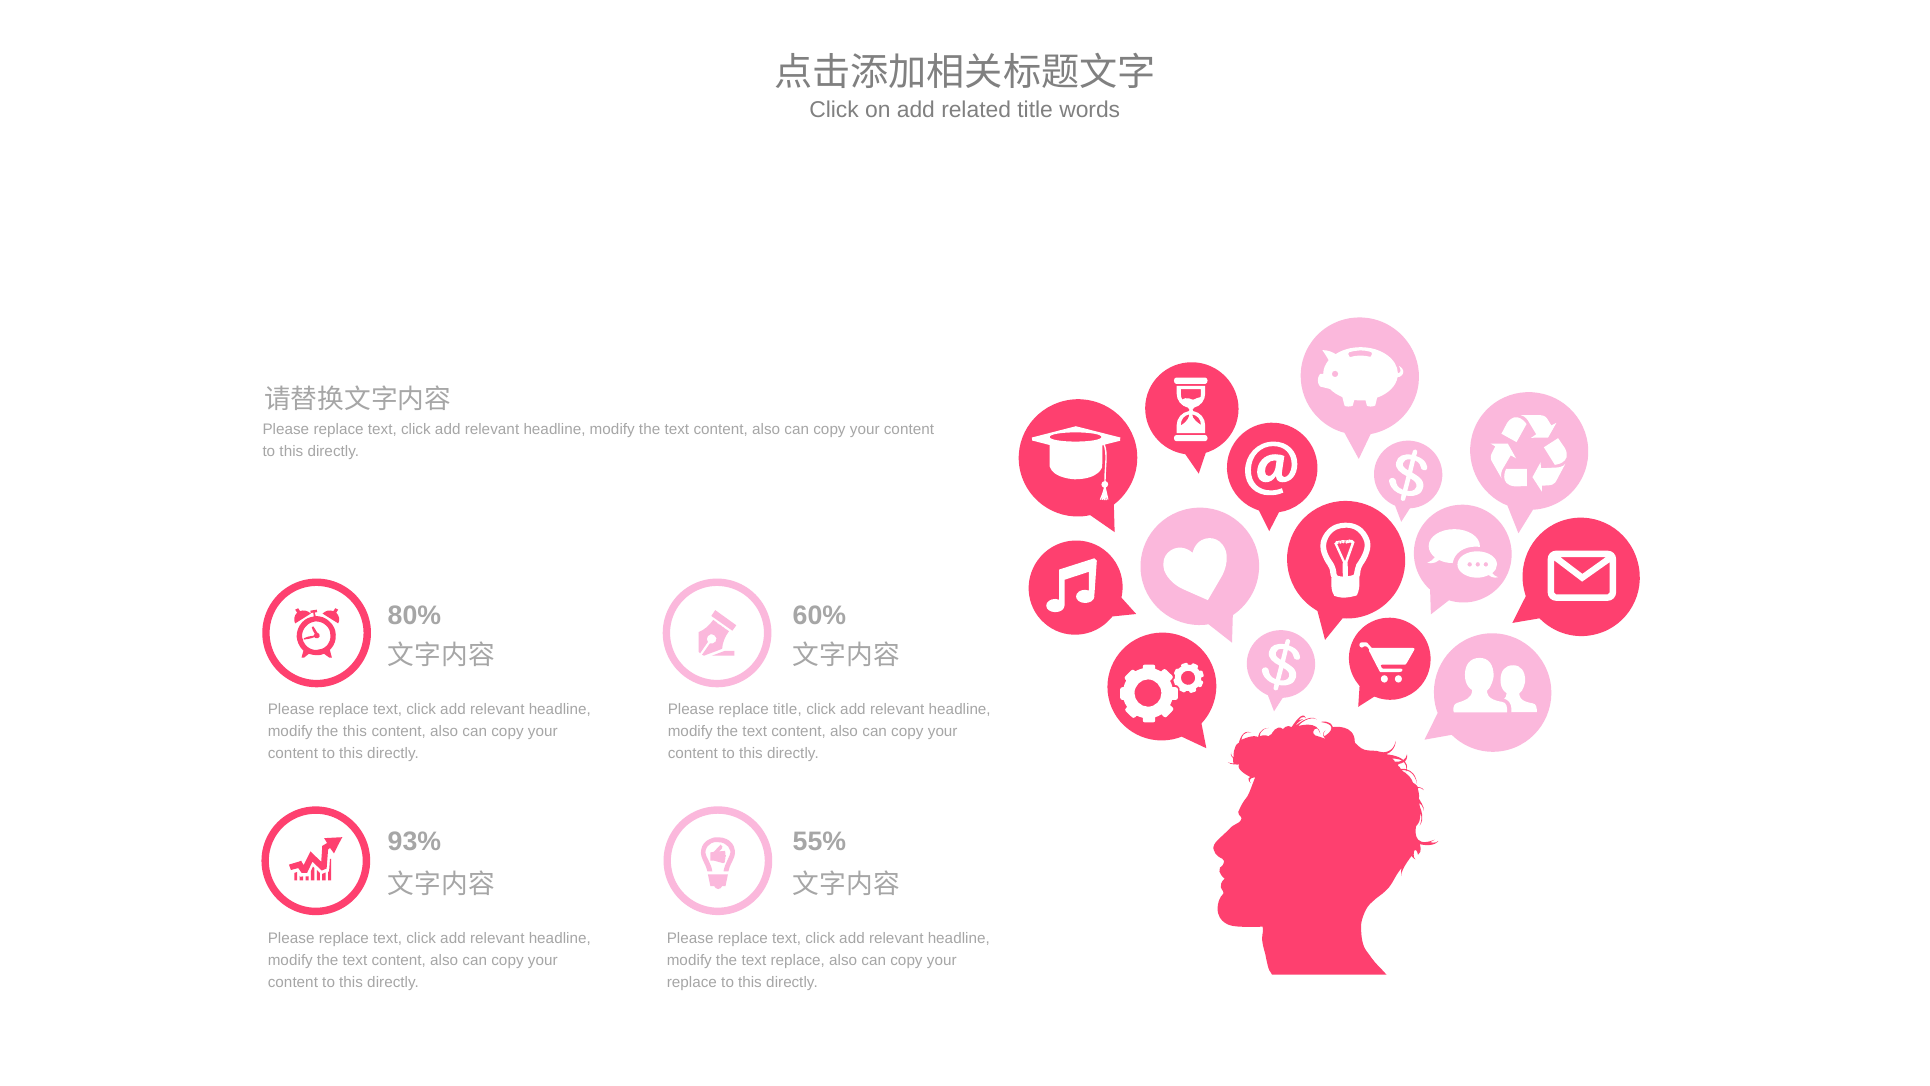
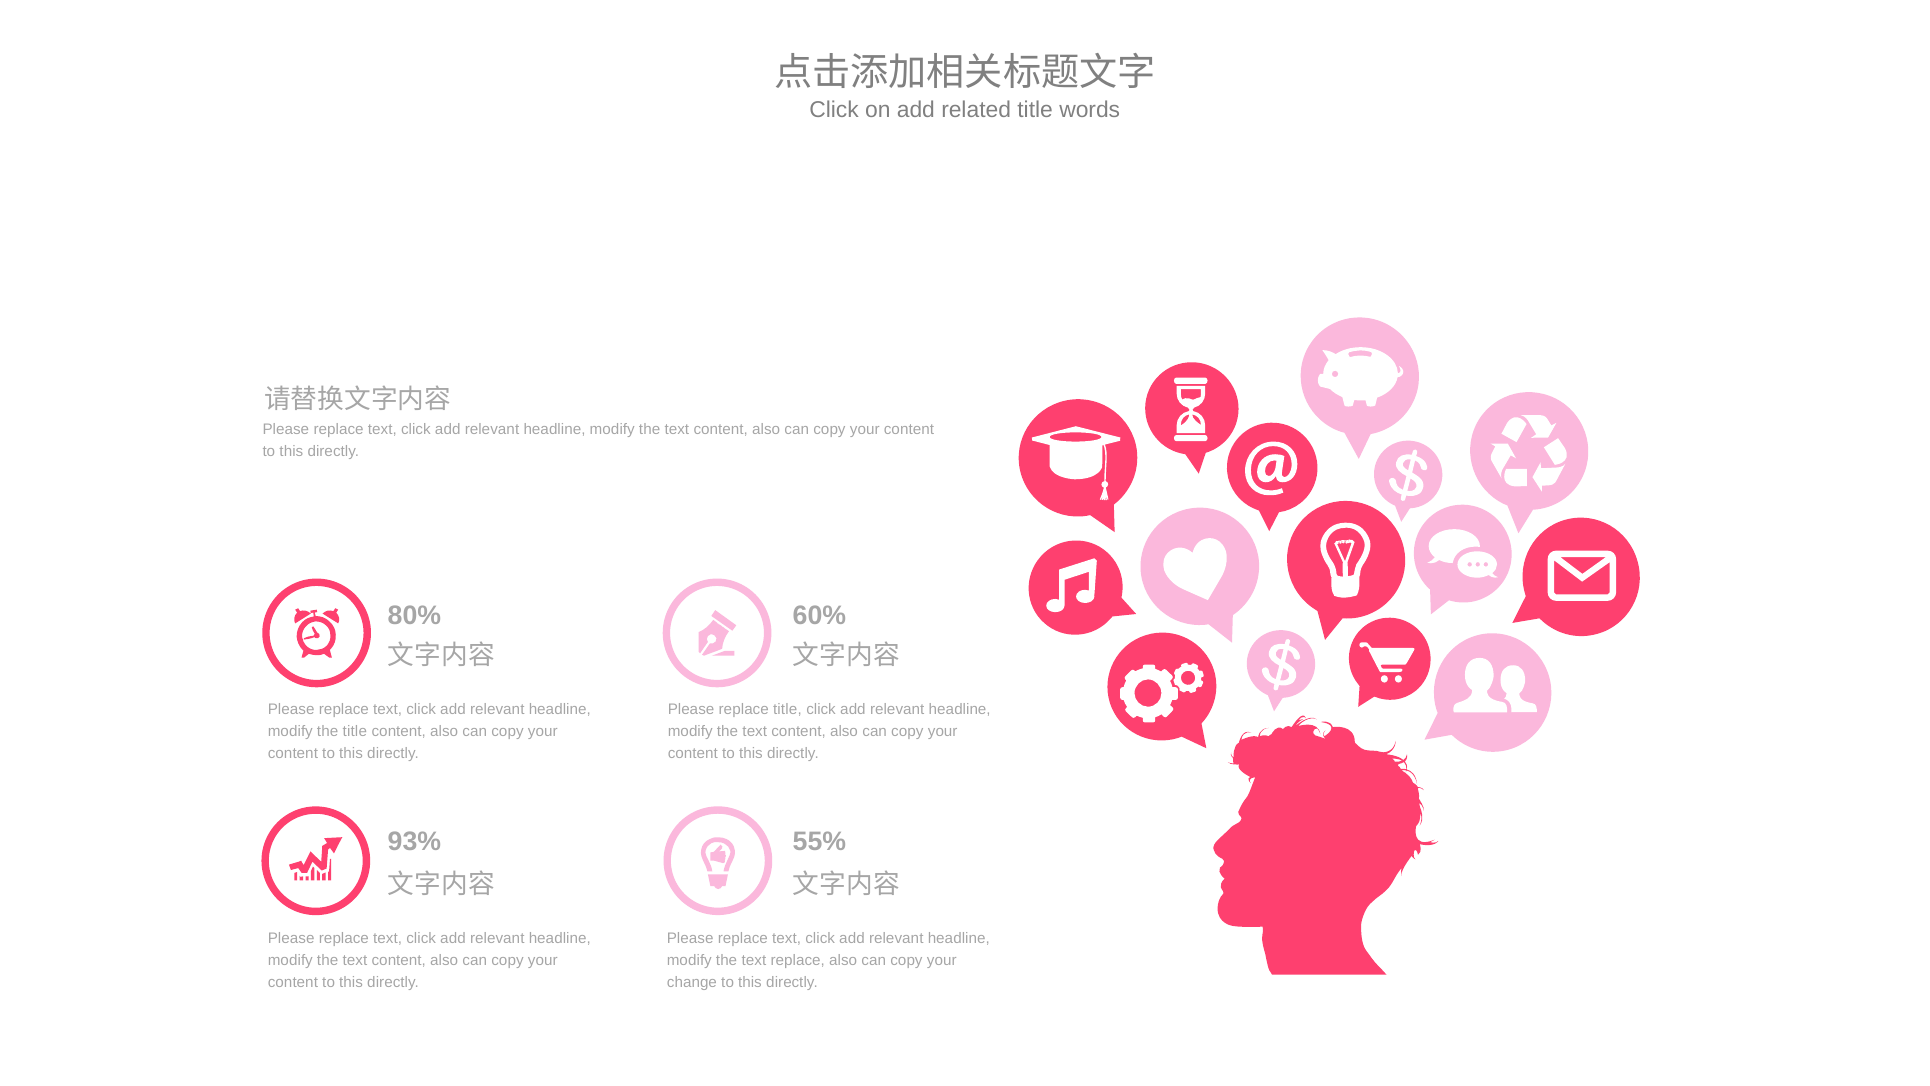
the this: this -> title
replace at (692, 982): replace -> change
